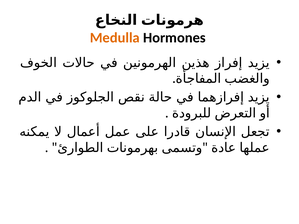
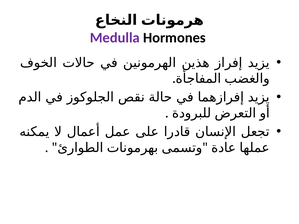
Medulla colour: orange -> purple
